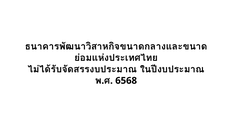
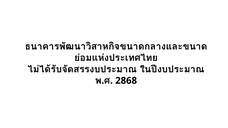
6568: 6568 -> 2868
